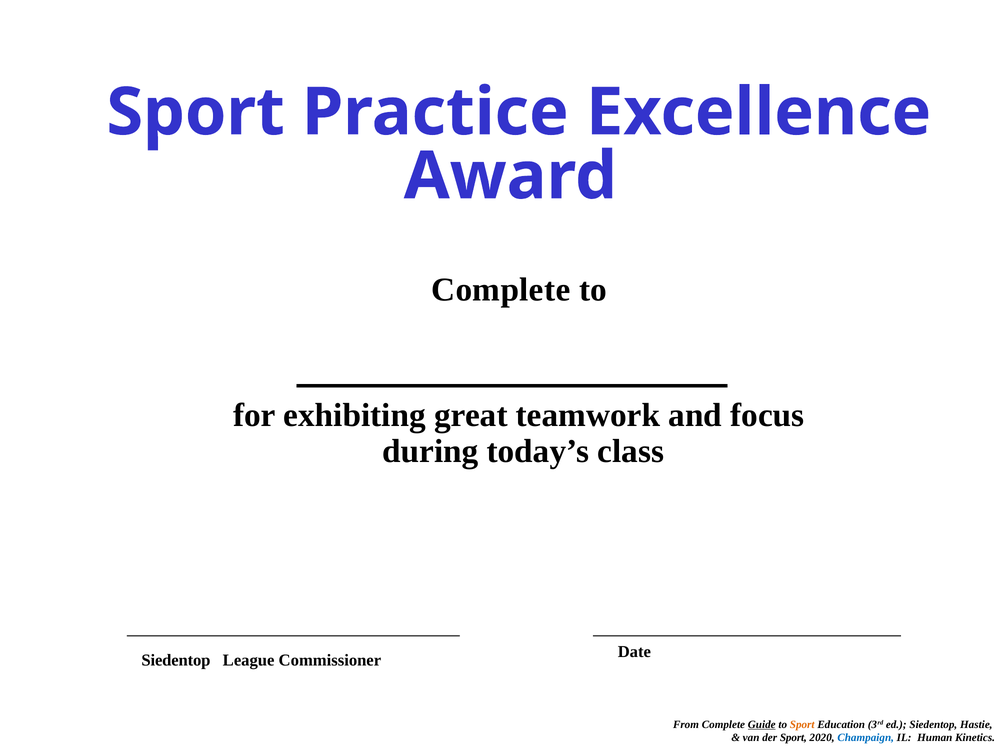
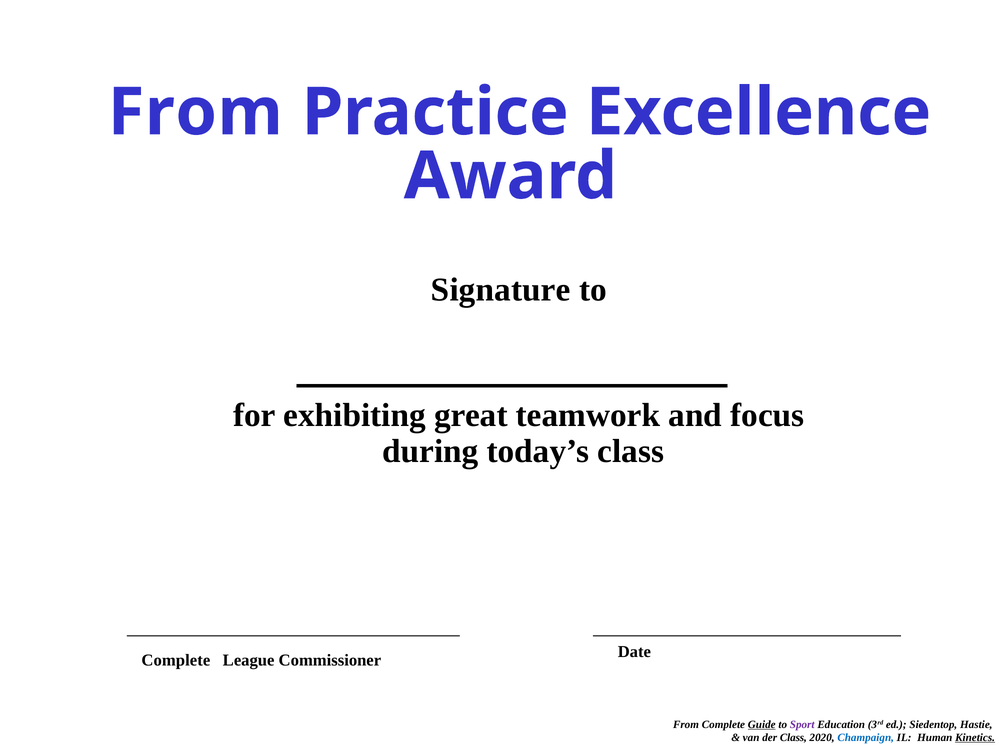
Sport at (196, 112): Sport -> From
Complete at (501, 290): Complete -> Signature
Siedentop at (176, 660): Siedentop -> Complete
Sport at (802, 725) colour: orange -> purple
der Sport: Sport -> Class
Kinetics underline: none -> present
